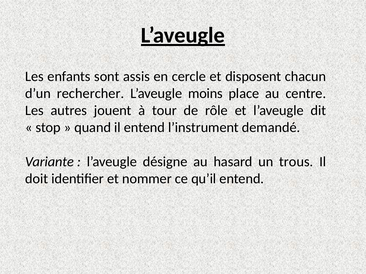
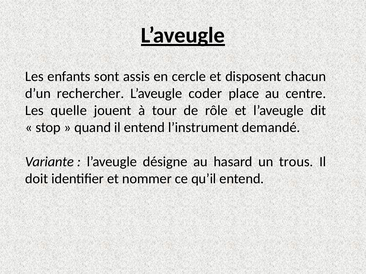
moins: moins -> coder
autres: autres -> quelle
